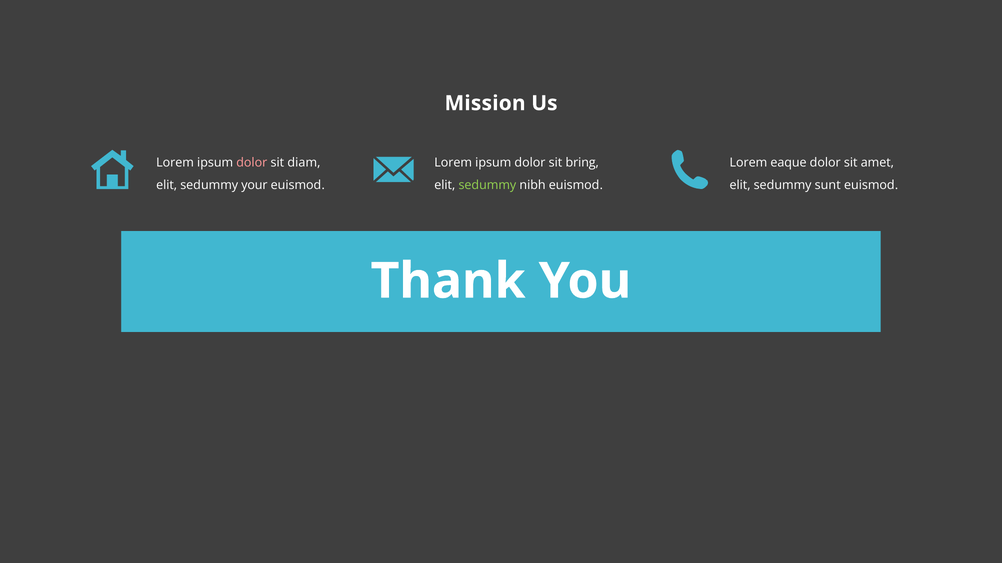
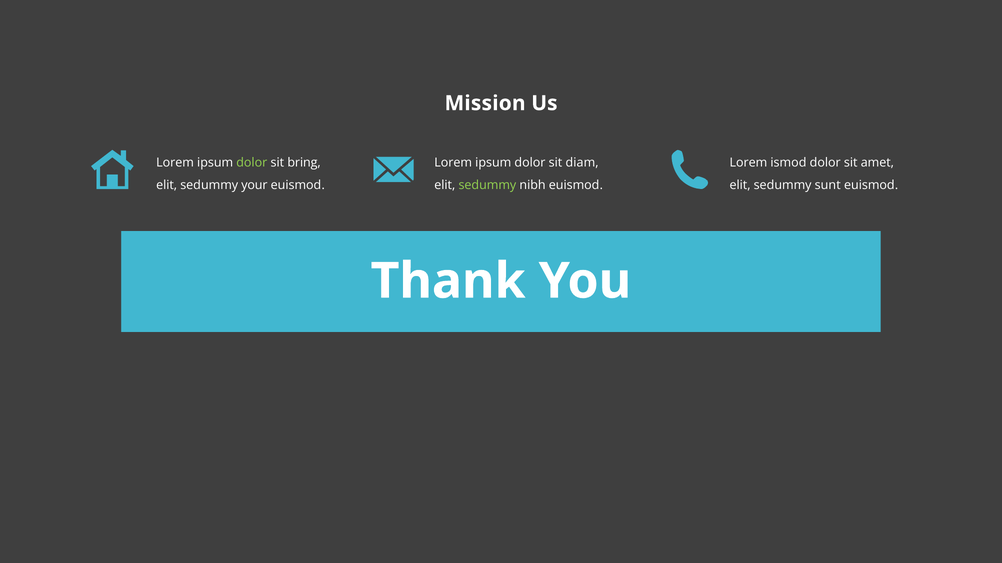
dolor at (252, 163) colour: pink -> light green
diam: diam -> bring
bring: bring -> diam
eaque: eaque -> ismod
